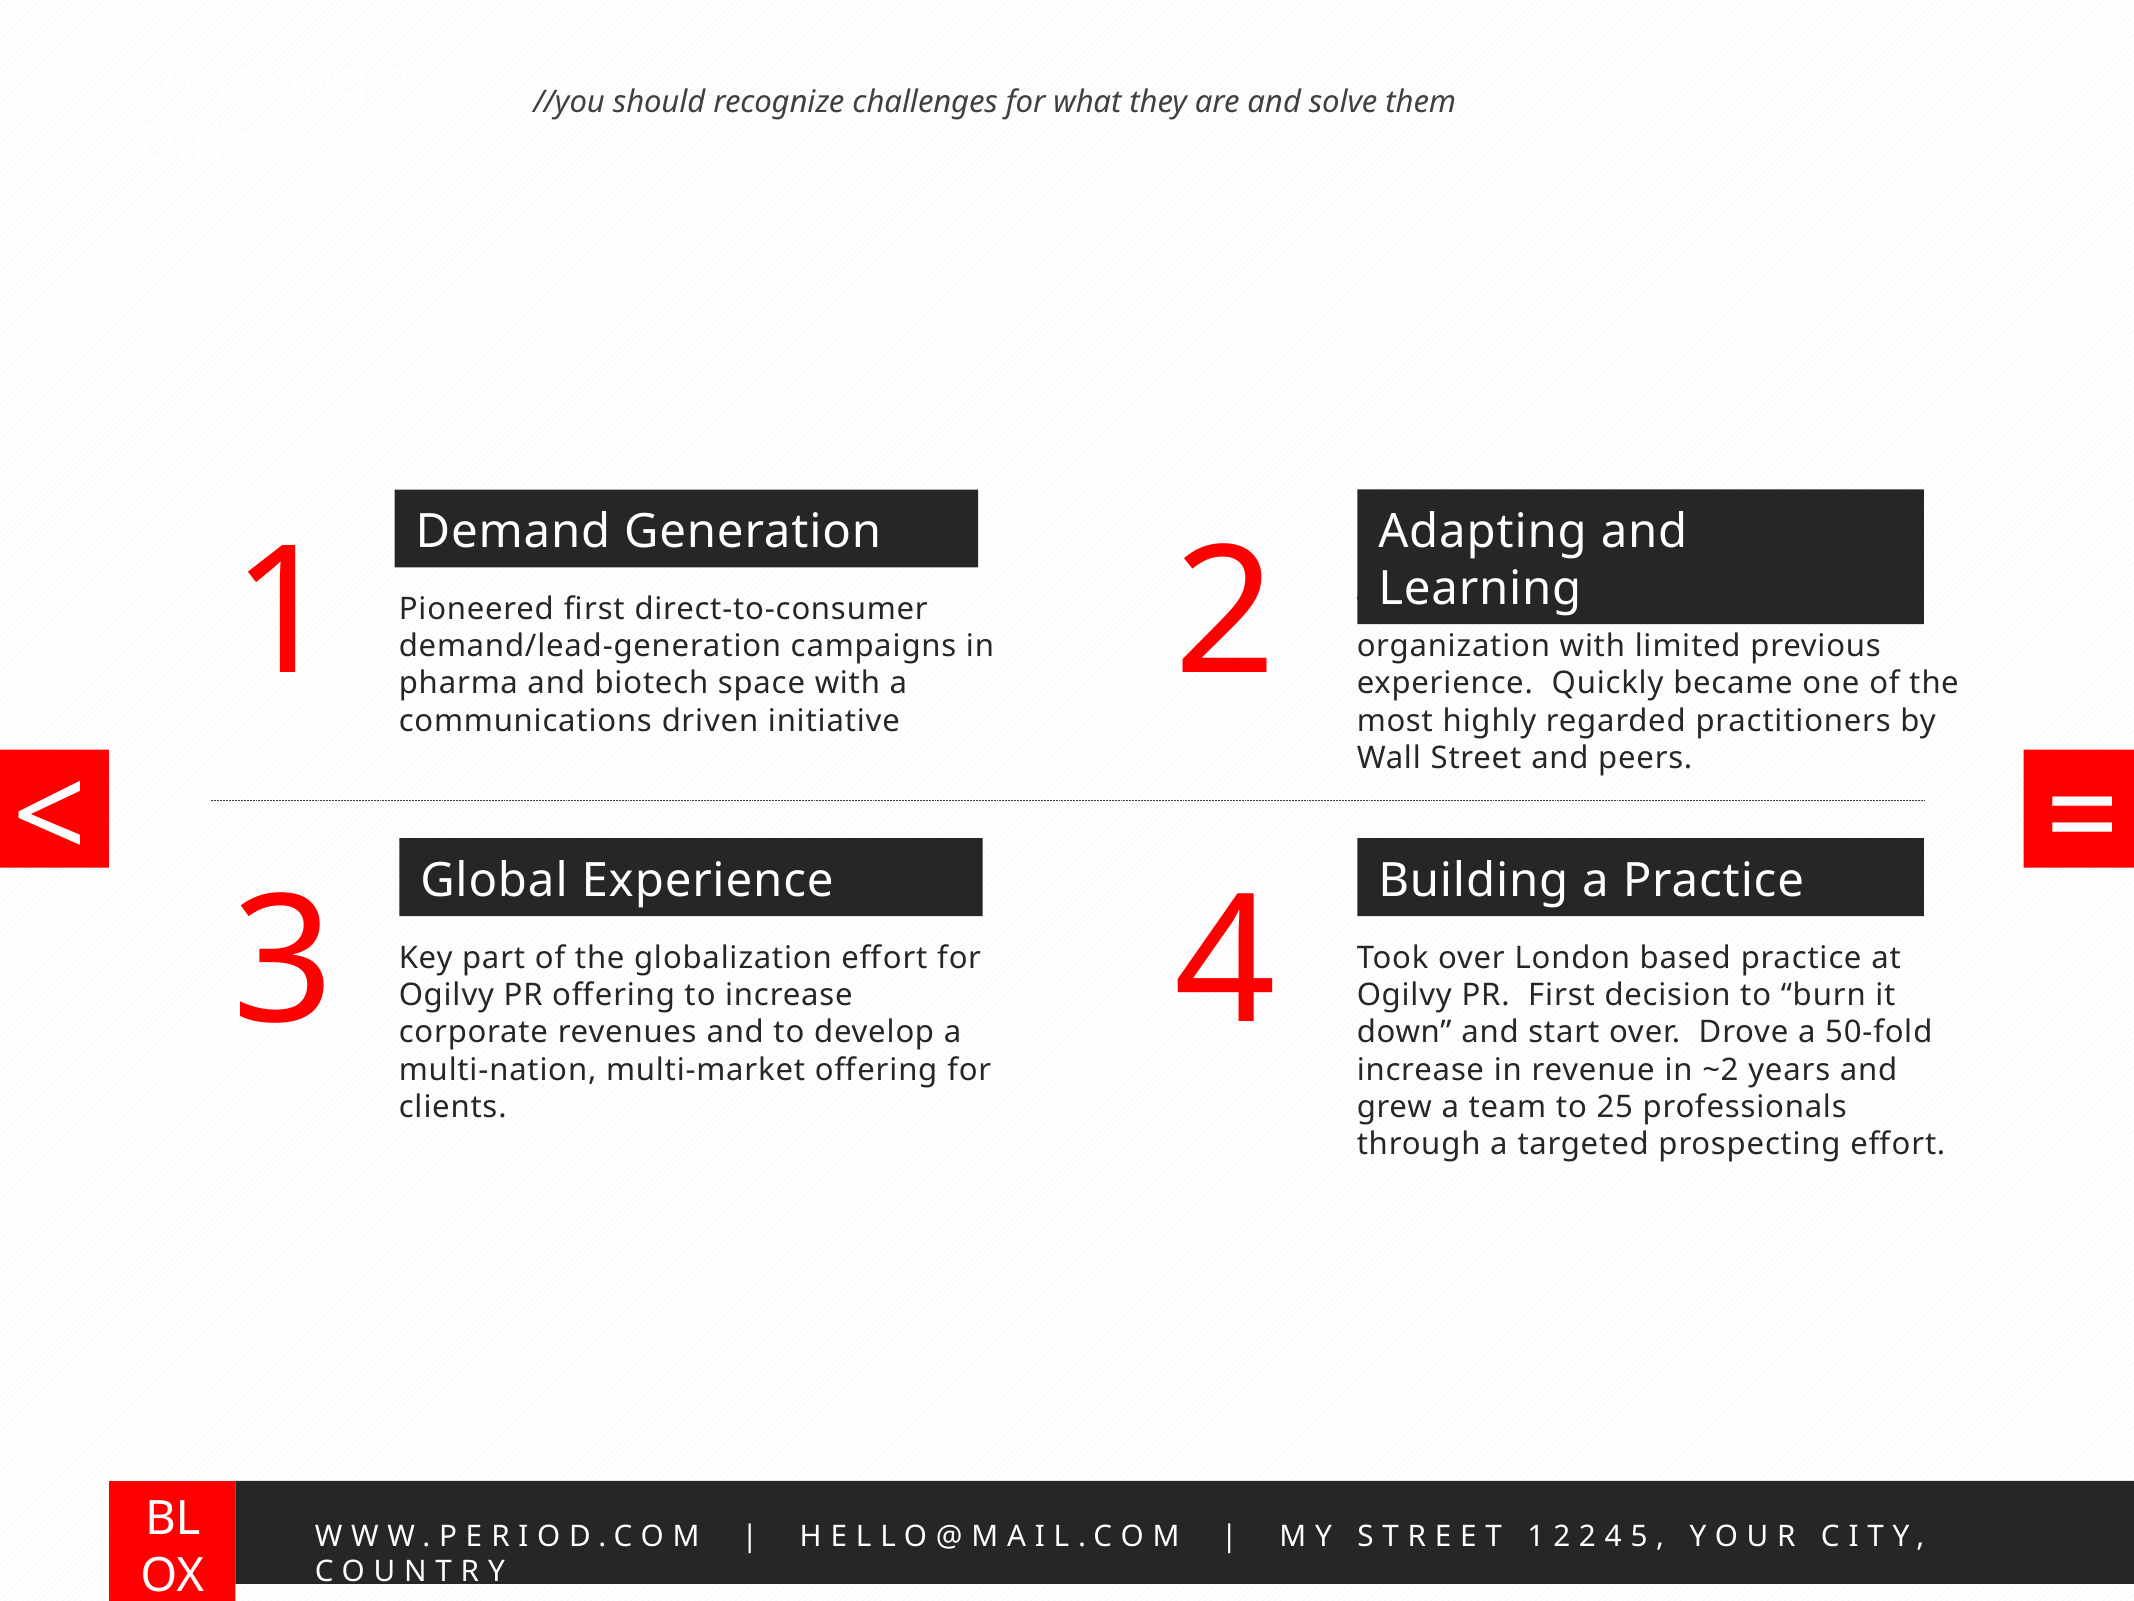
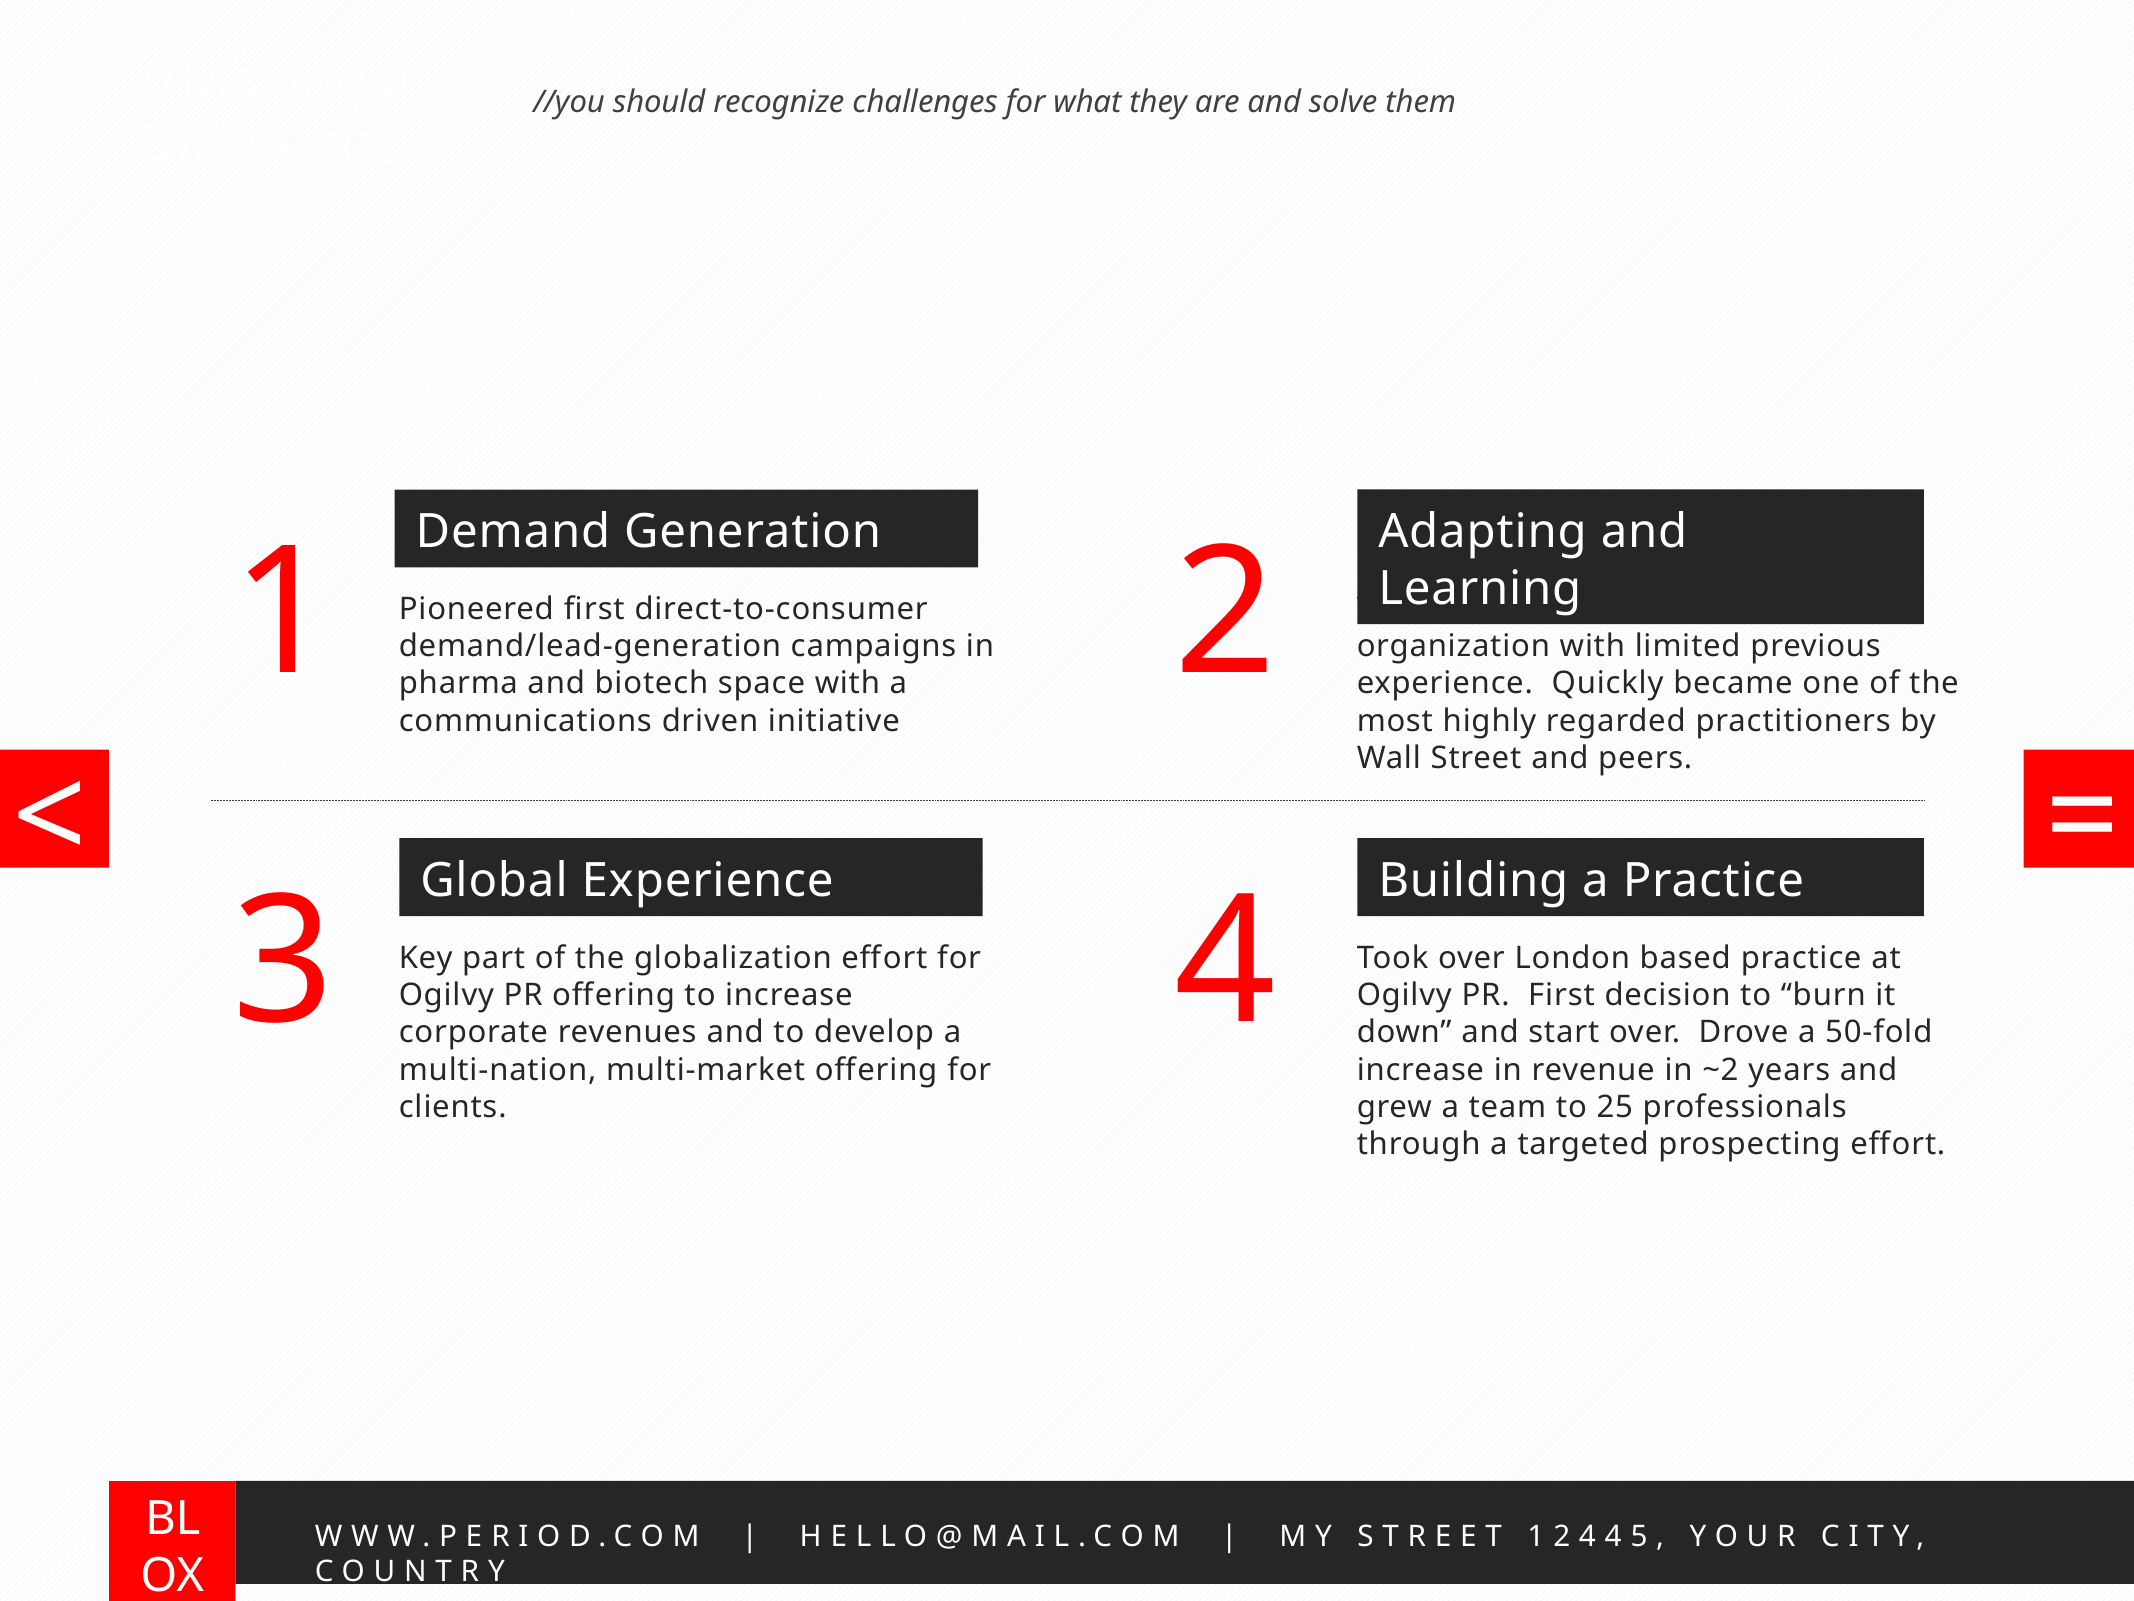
2 2: 2 -> 4
